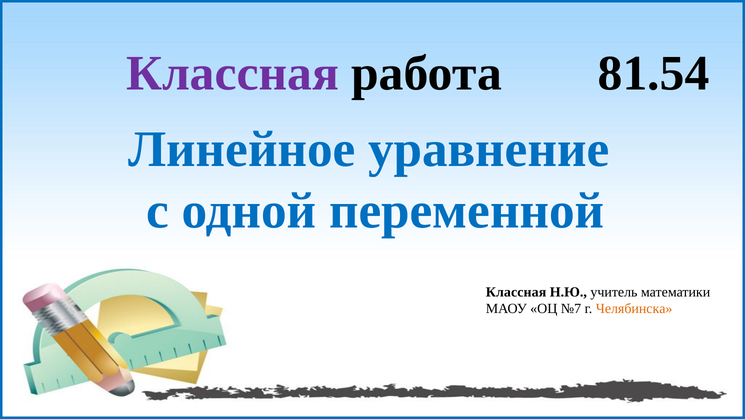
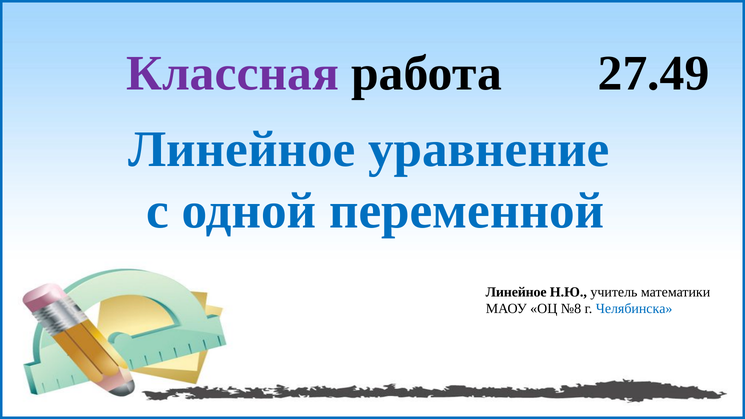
81.54: 81.54 -> 27.49
Классная at (516, 292): Классная -> Линейное
№7: №7 -> №8
Челябинска colour: orange -> blue
